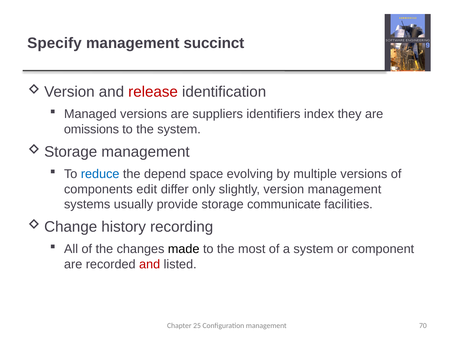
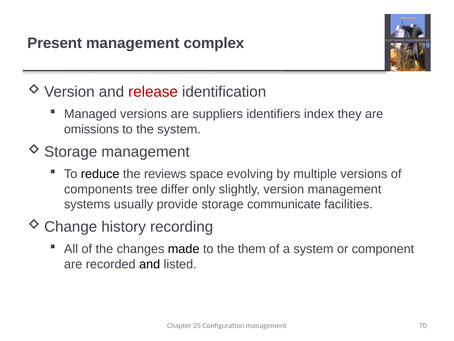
Specify: Specify -> Present
succinct: succinct -> complex
reduce colour: blue -> black
depend: depend -> reviews
edit: edit -> tree
most: most -> them
and at (150, 264) colour: red -> black
